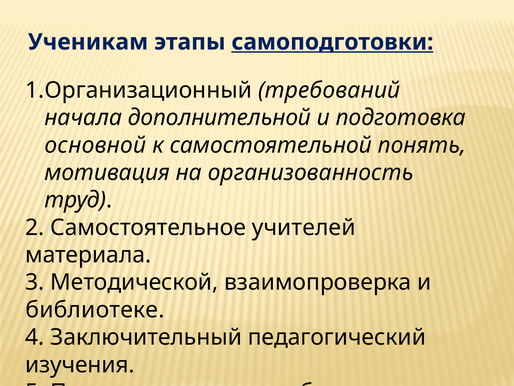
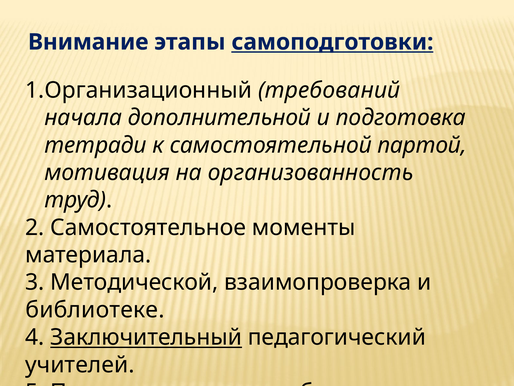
Ученикам: Ученикам -> Внимание
основной: основной -> тетради
понять: понять -> партой
учителей: учителей -> моменты
Заключительный underline: none -> present
изучения: изучения -> учителей
